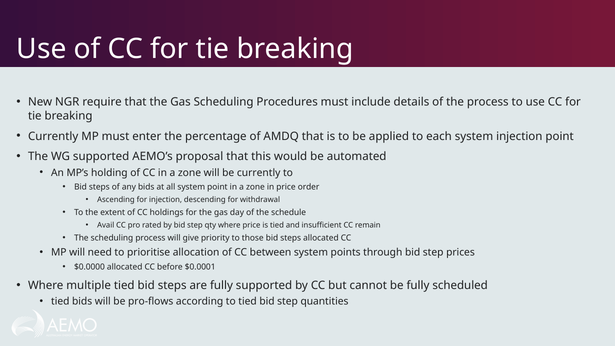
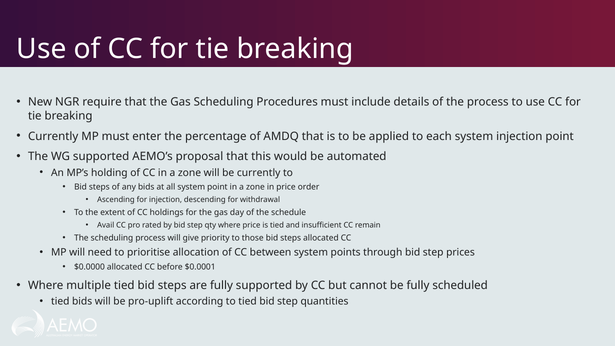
pro-flows: pro-flows -> pro-uplift
